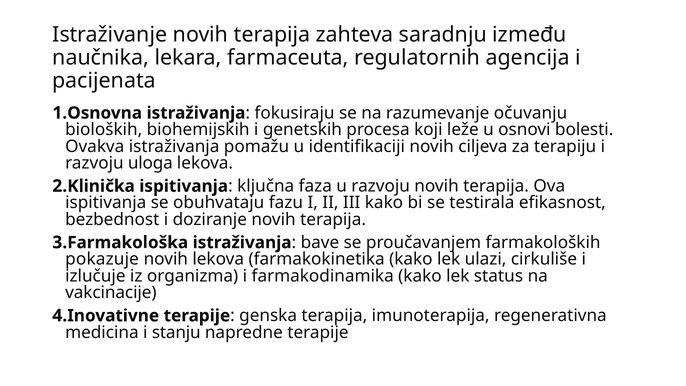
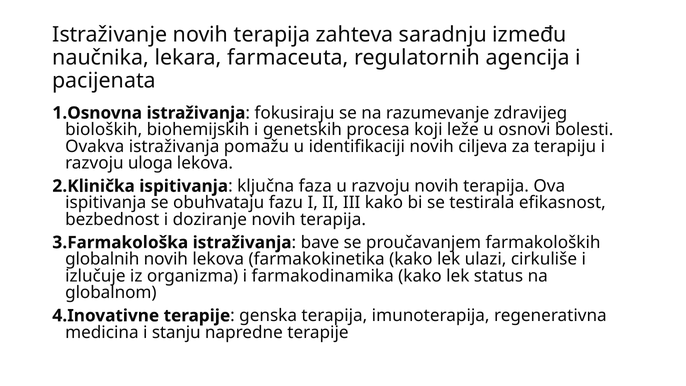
očuvanju: očuvanju -> zdravijeg
pokazuje: pokazuje -> globalnih
vakcinacije: vakcinacije -> globalnom
